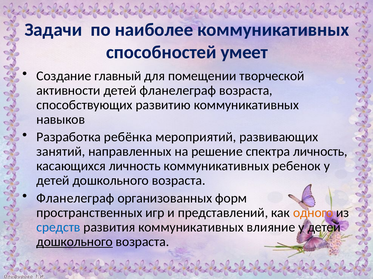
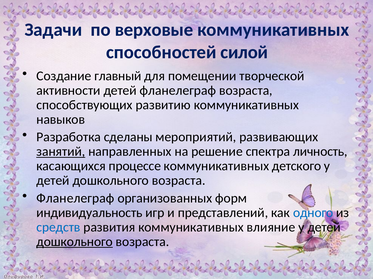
наиболее: наиболее -> верховые
умеет: умеет -> силой
ребёнка: ребёнка -> сделаны
занятий underline: none -> present
касающихся личность: личность -> процессе
ребенок: ребенок -> детского
пространственных: пространственных -> индивидуальность
одного colour: orange -> blue
